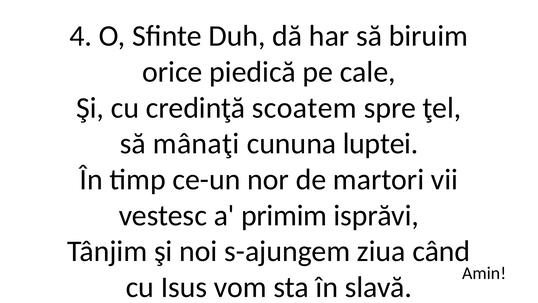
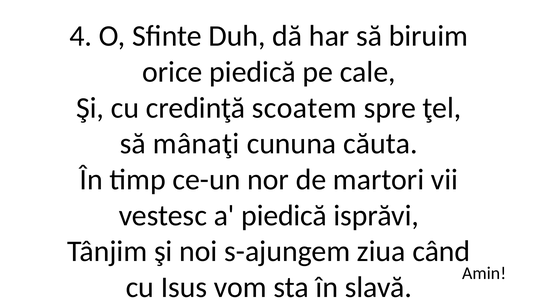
luptei: luptei -> căuta
a primim: primim -> piedică
